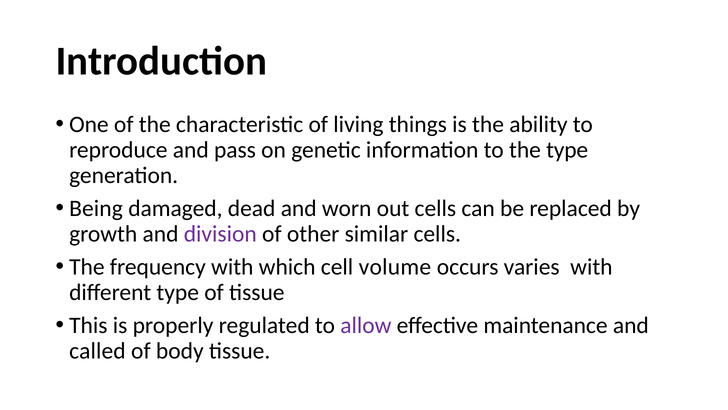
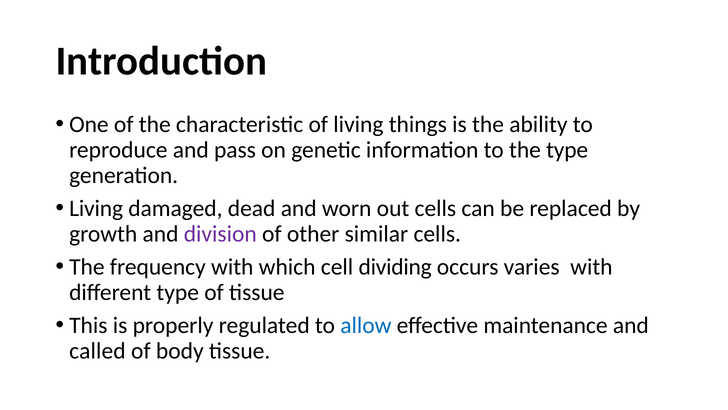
Being at (96, 208): Being -> Living
volume: volume -> dividing
allow colour: purple -> blue
